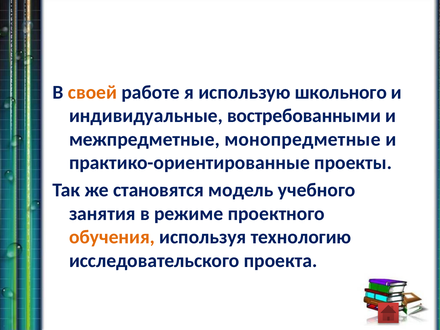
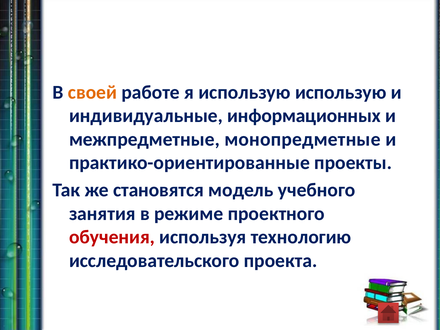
использую школьного: школьного -> использую
востребованными: востребованными -> информационных
обучения colour: orange -> red
